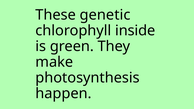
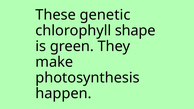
inside: inside -> shape
